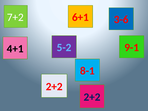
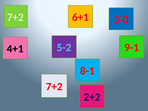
3-6: 3-6 -> 3-0
2+2 at (54, 87): 2+2 -> 7+2
